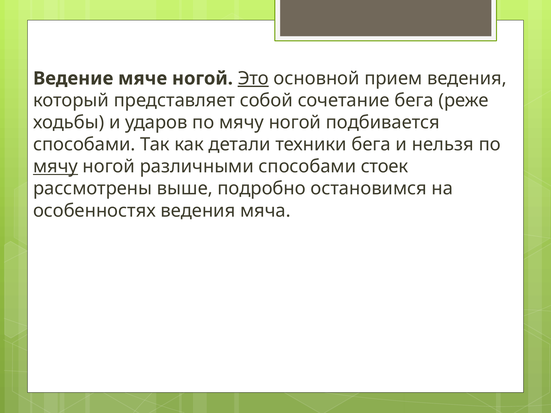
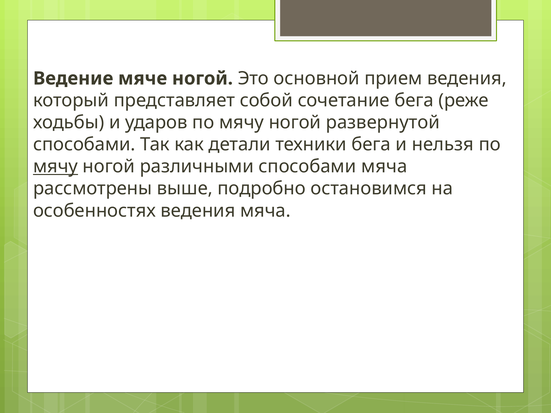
Это underline: present -> none
подбивается: подбивается -> развернутой
способами стоек: стоек -> мяча
